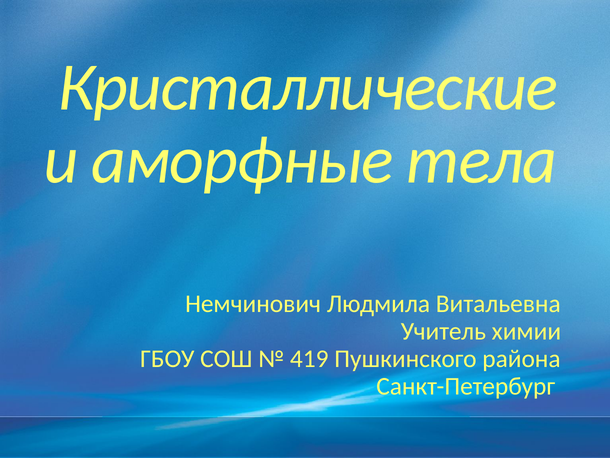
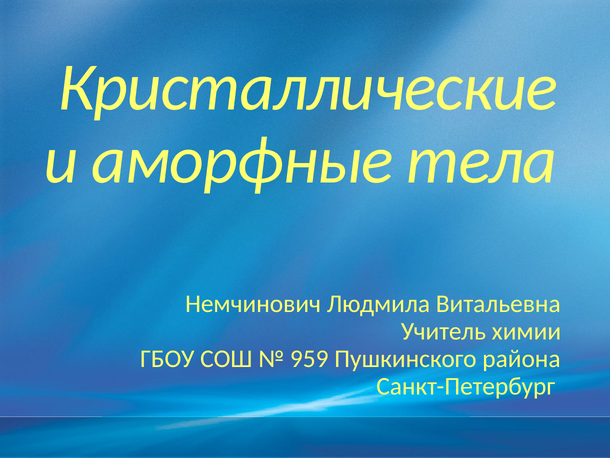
419: 419 -> 959
